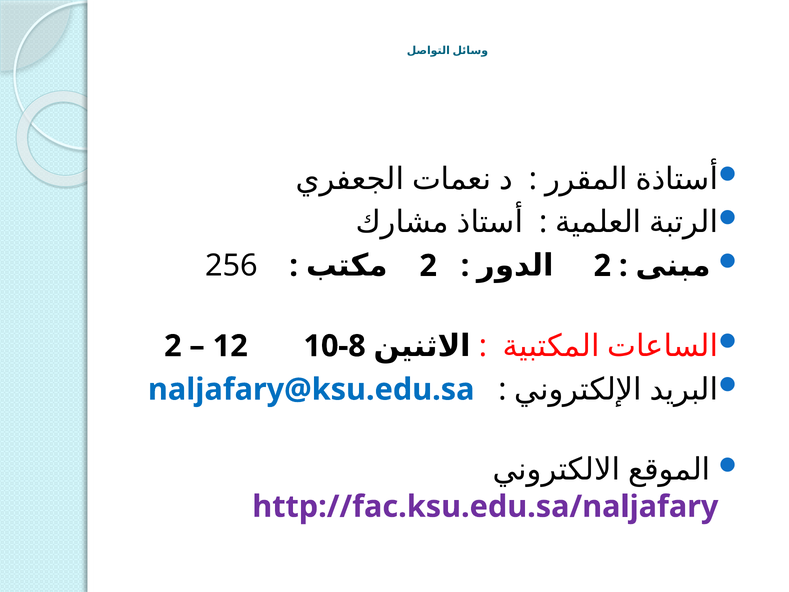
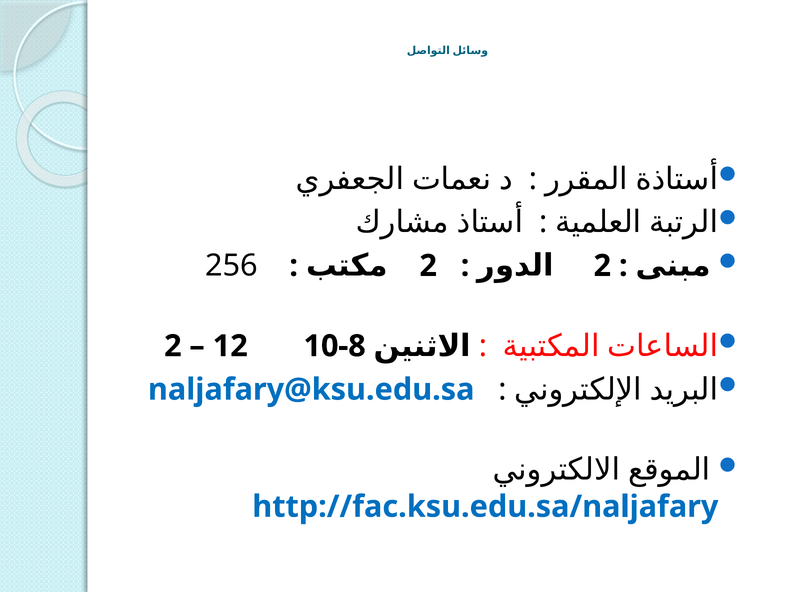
http://fac.ksu.edu.sa/naljafary colour: purple -> blue
